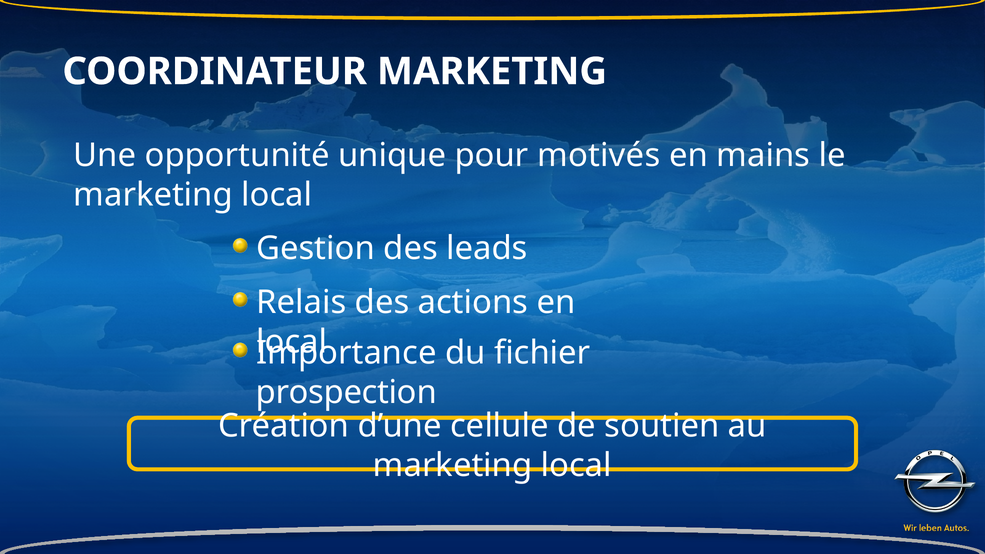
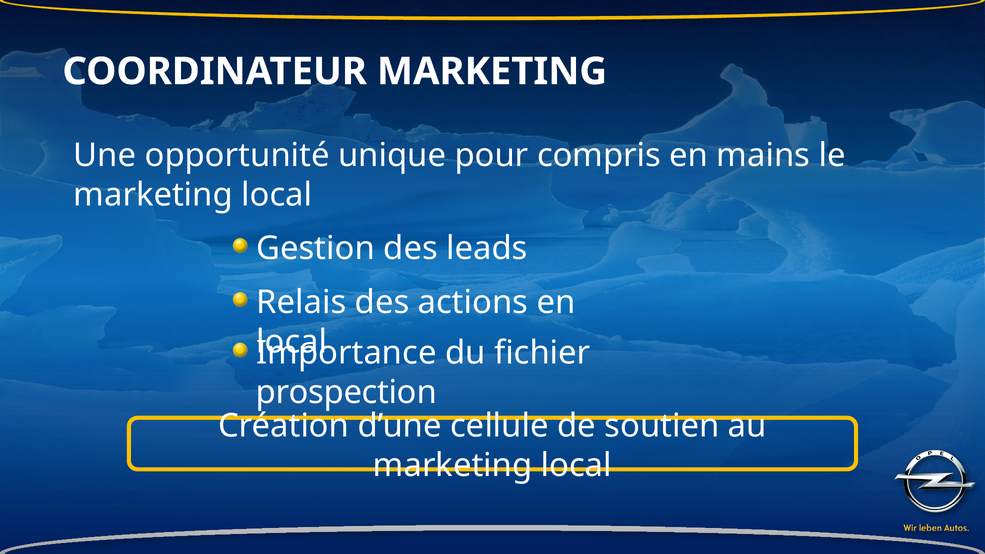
motivés: motivés -> compris
